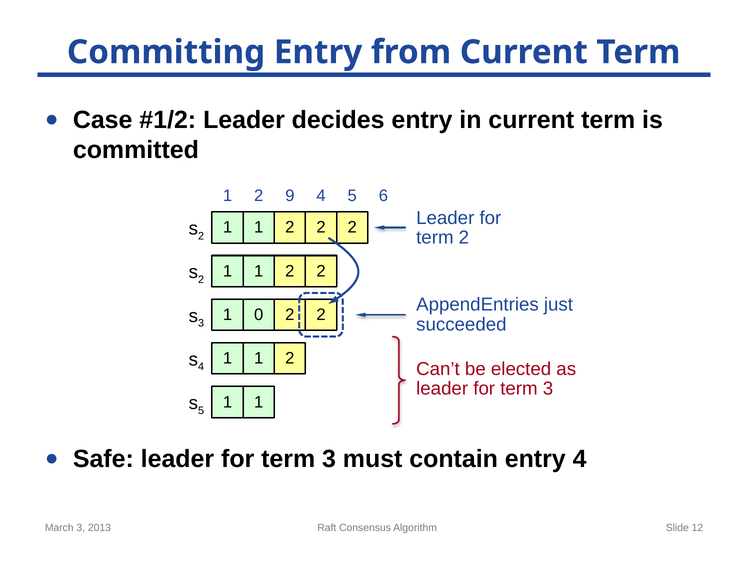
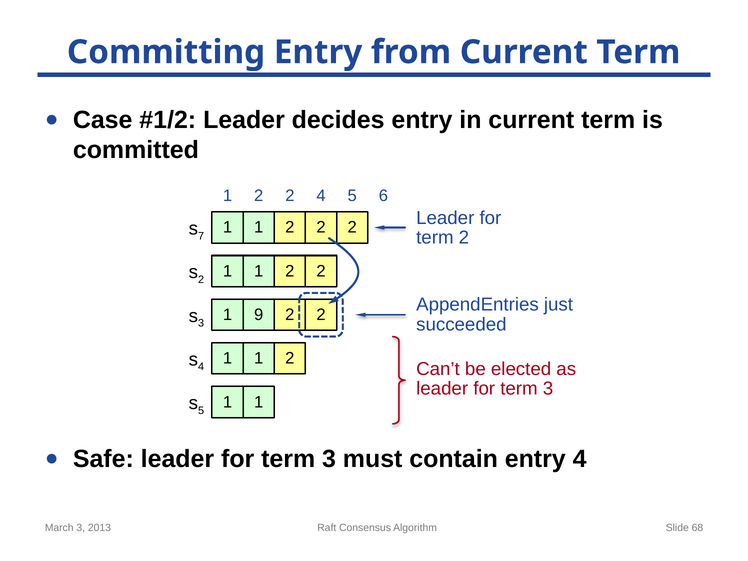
1 2 9: 9 -> 2
2 at (201, 236): 2 -> 7
0: 0 -> 9
12: 12 -> 68
